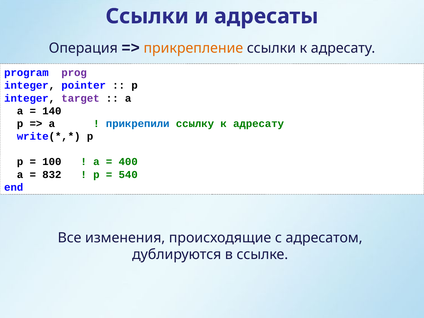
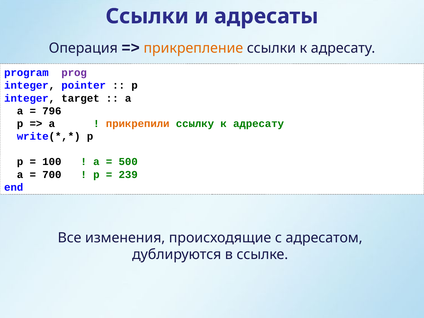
target colour: purple -> black
140: 140 -> 796
прикрепили colour: blue -> orange
400: 400 -> 500
832: 832 -> 700
540: 540 -> 239
